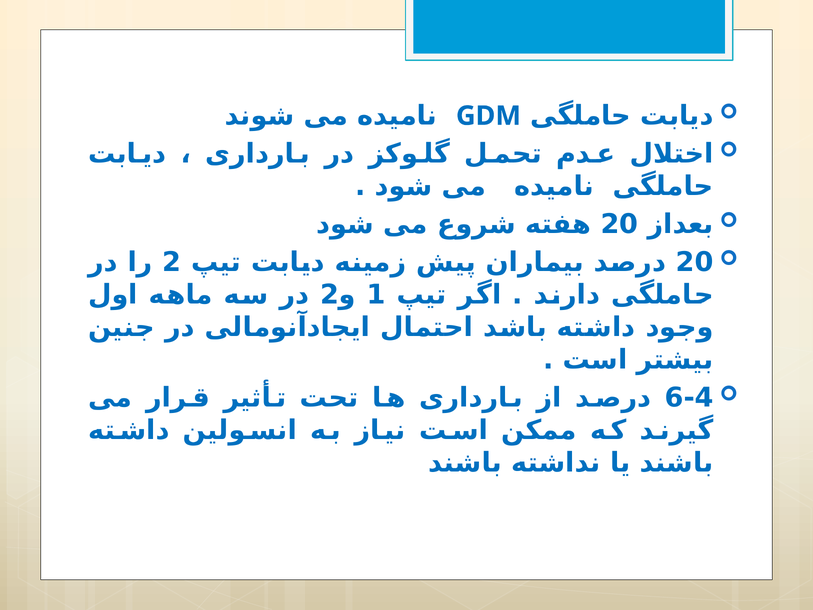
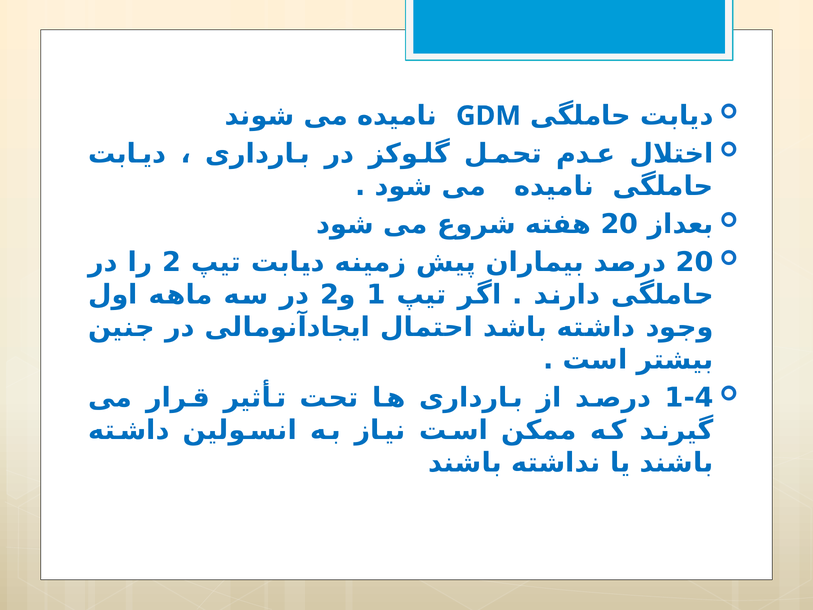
6-4: 6-4 -> 1-4
